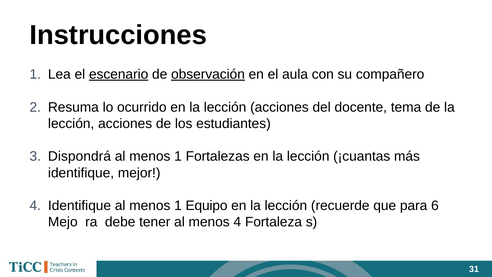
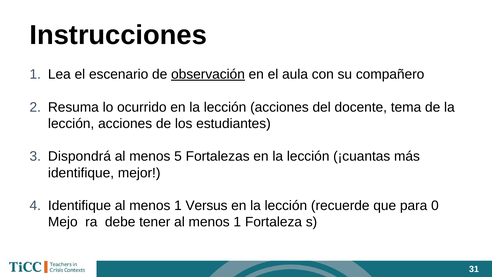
escenario underline: present -> none
1 at (178, 156): 1 -> 5
Equipo: Equipo -> Versus
6: 6 -> 0
tener al menos 4: 4 -> 1
